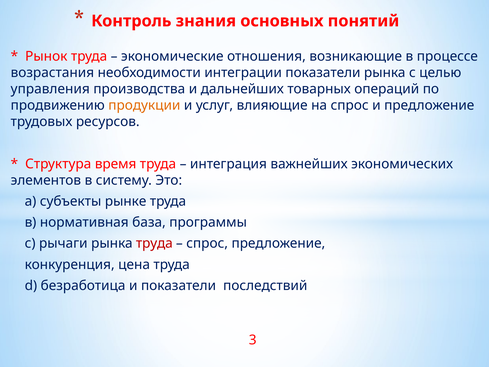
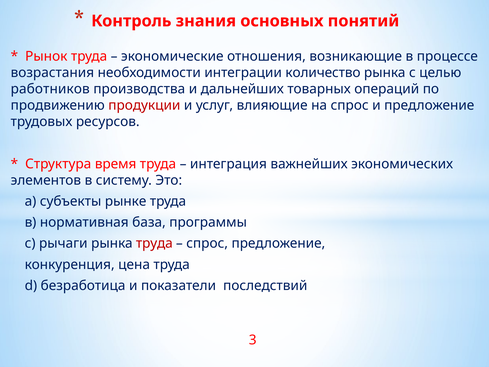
интеграции показатели: показатели -> количество
управления: управления -> работников
продукции colour: orange -> red
